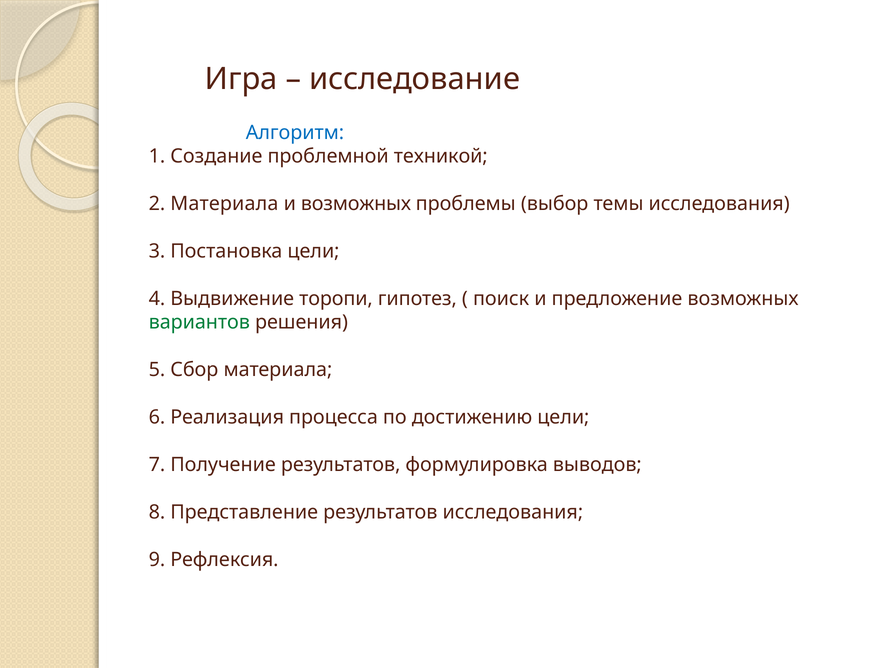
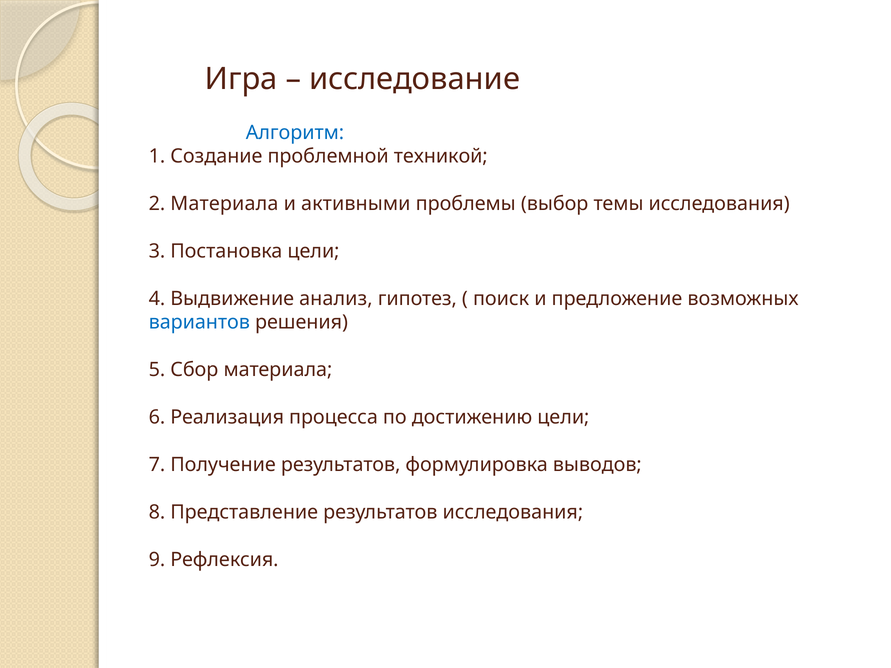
и возможных: возможных -> активными
торопи: торопи -> анализ
вариантов colour: green -> blue
